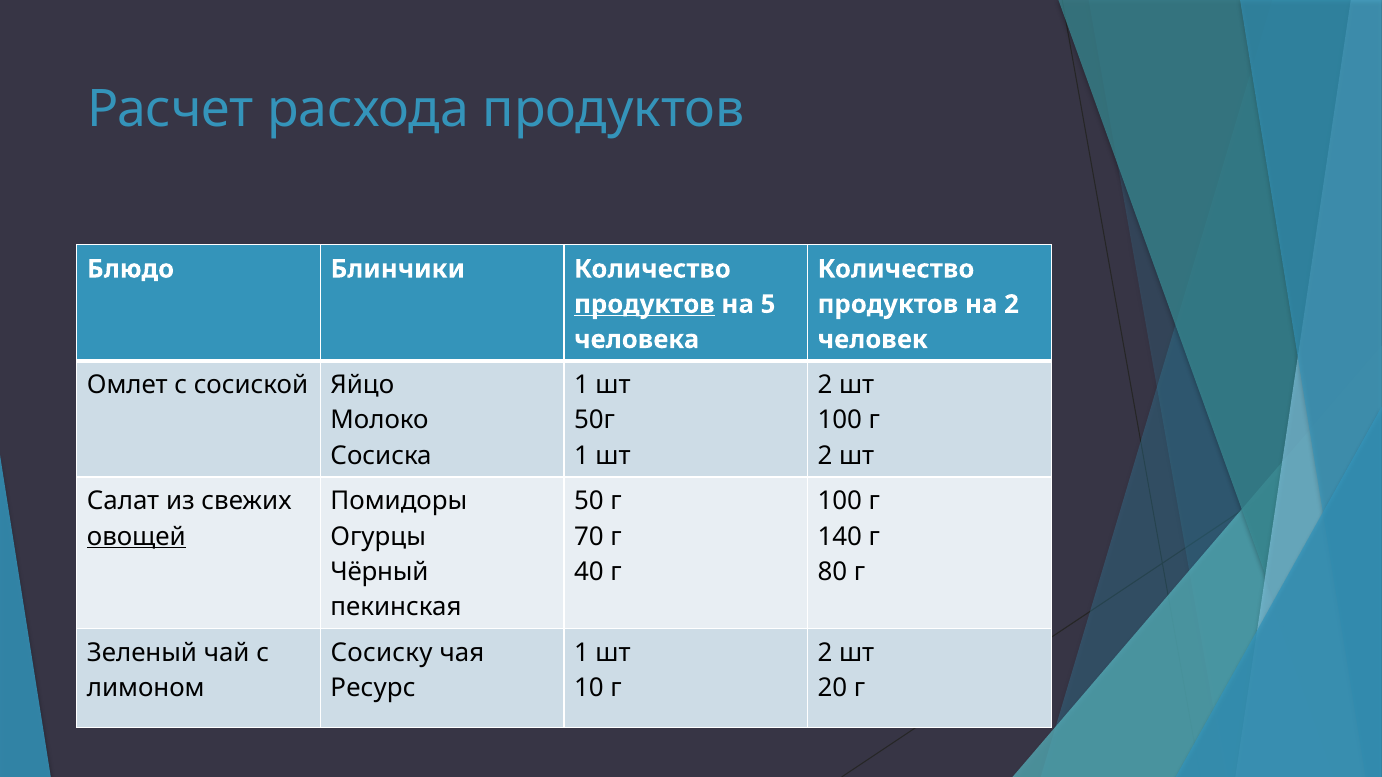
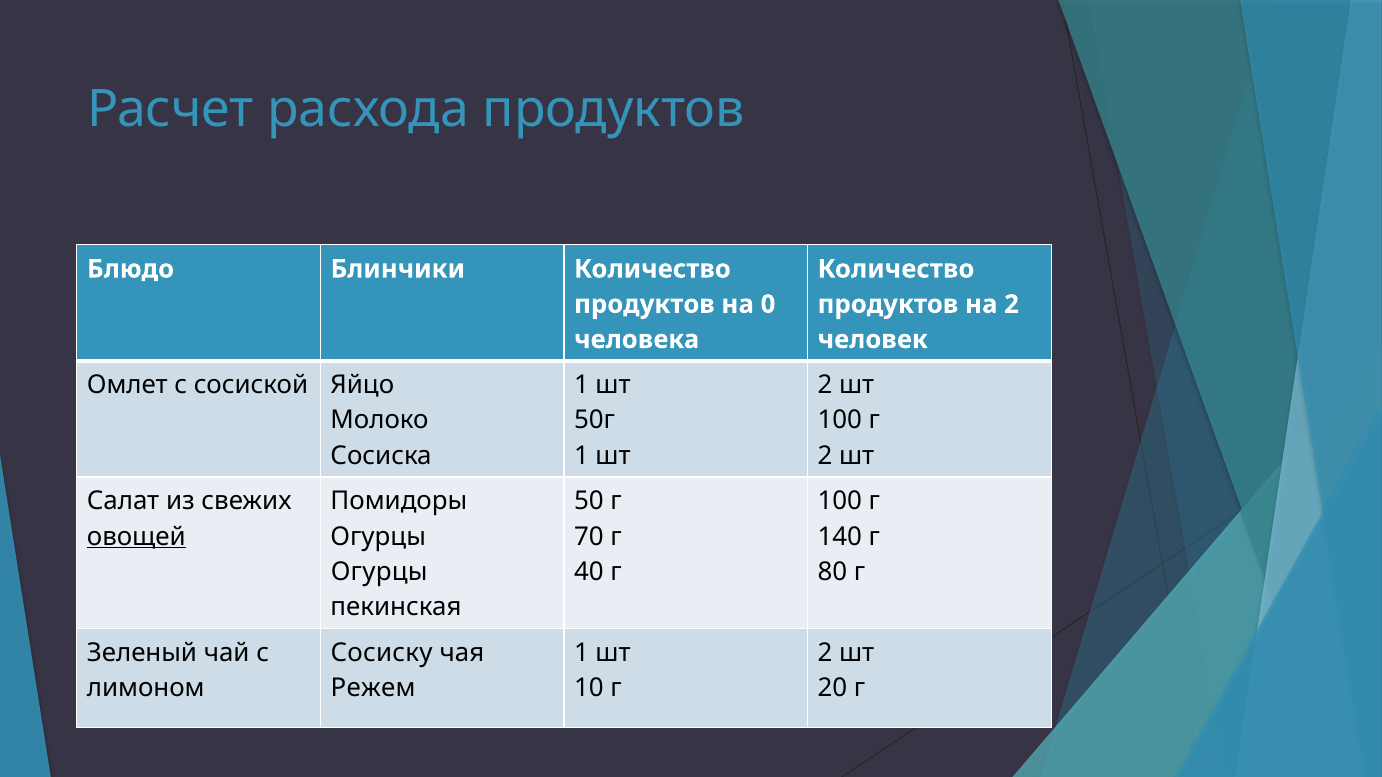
продуктов at (644, 304) underline: present -> none
5: 5 -> 0
Чёрный at (379, 572): Чёрный -> Огурцы
Ресурс: Ресурс -> Режем
